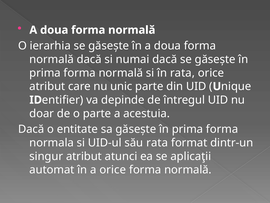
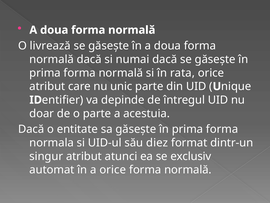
ierarhia: ierarhia -> livrează
său rata: rata -> diez
aplicaţii: aplicaţii -> exclusiv
